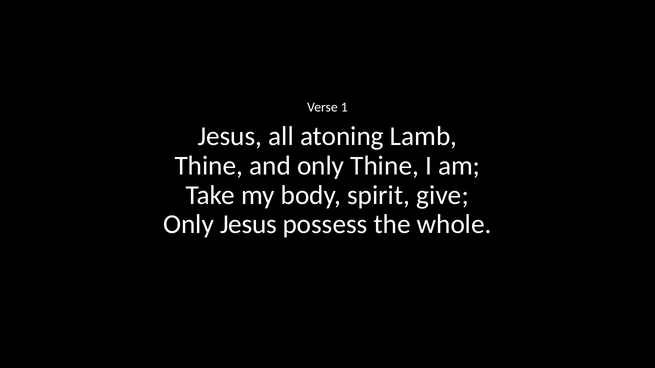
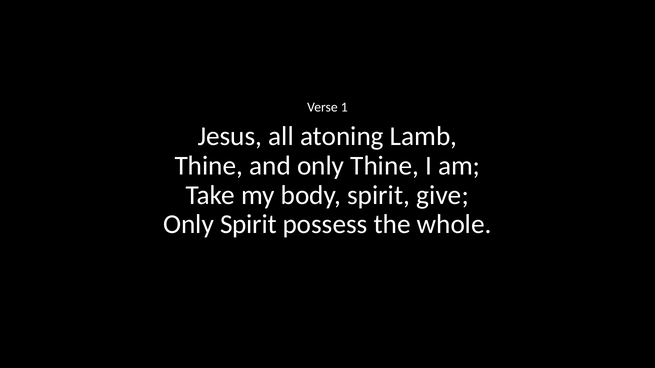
Only Jesus: Jesus -> Spirit
